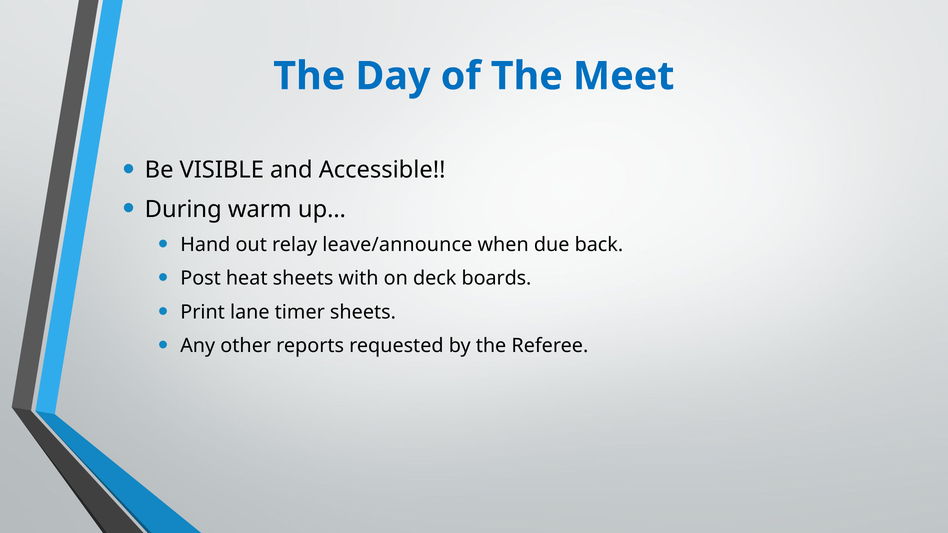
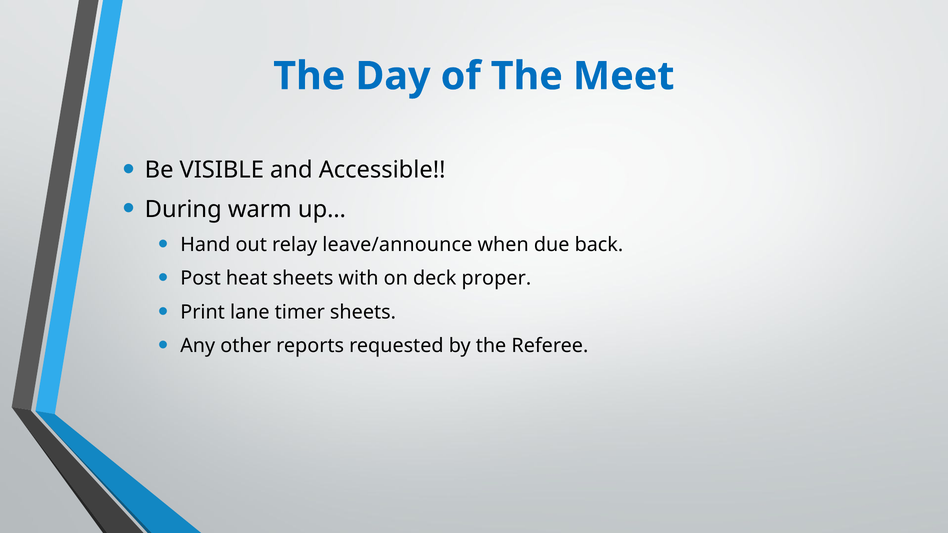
boards: boards -> proper
